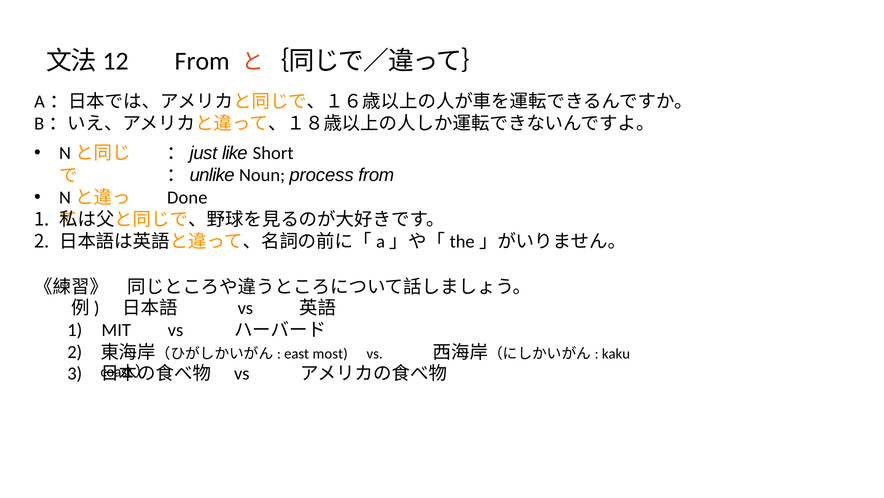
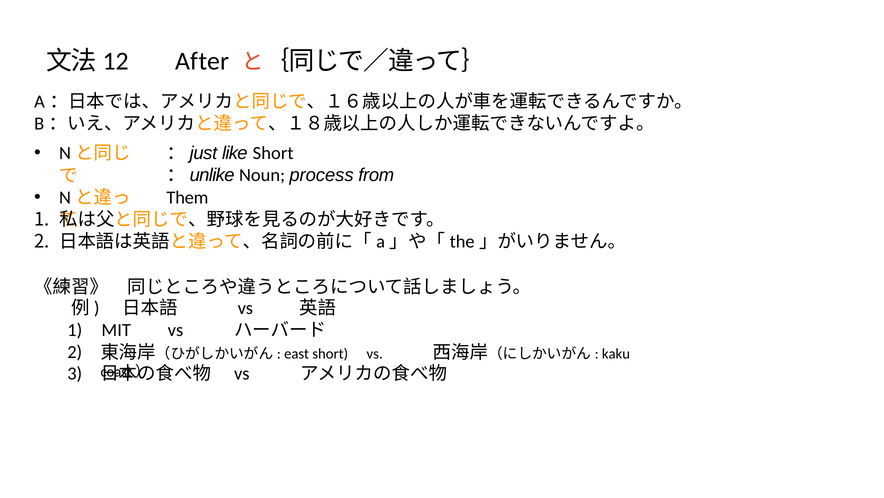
From at (202, 61): From -> After
Done: Done -> Them
east most: most -> short
